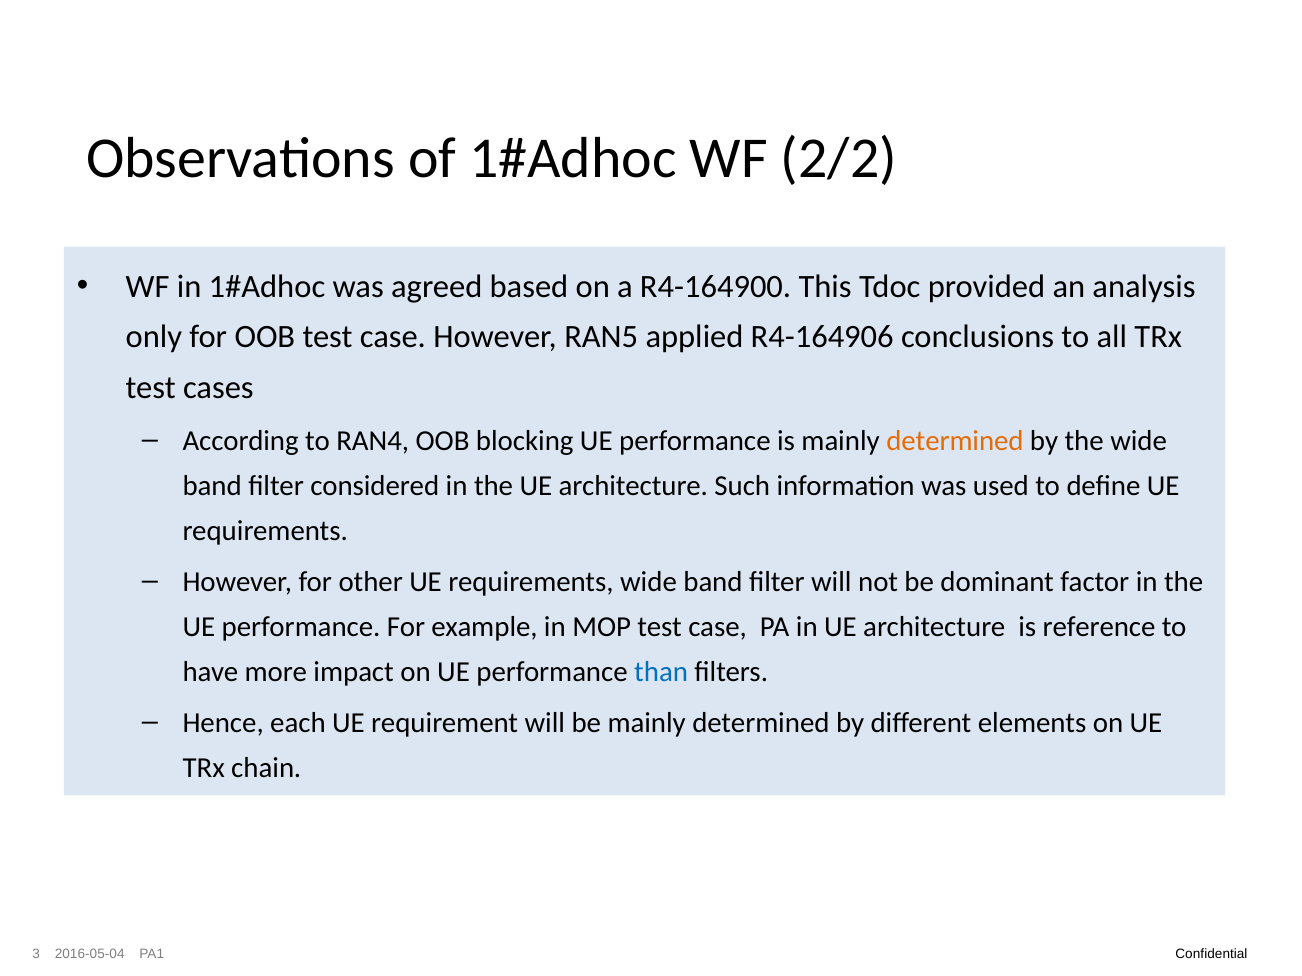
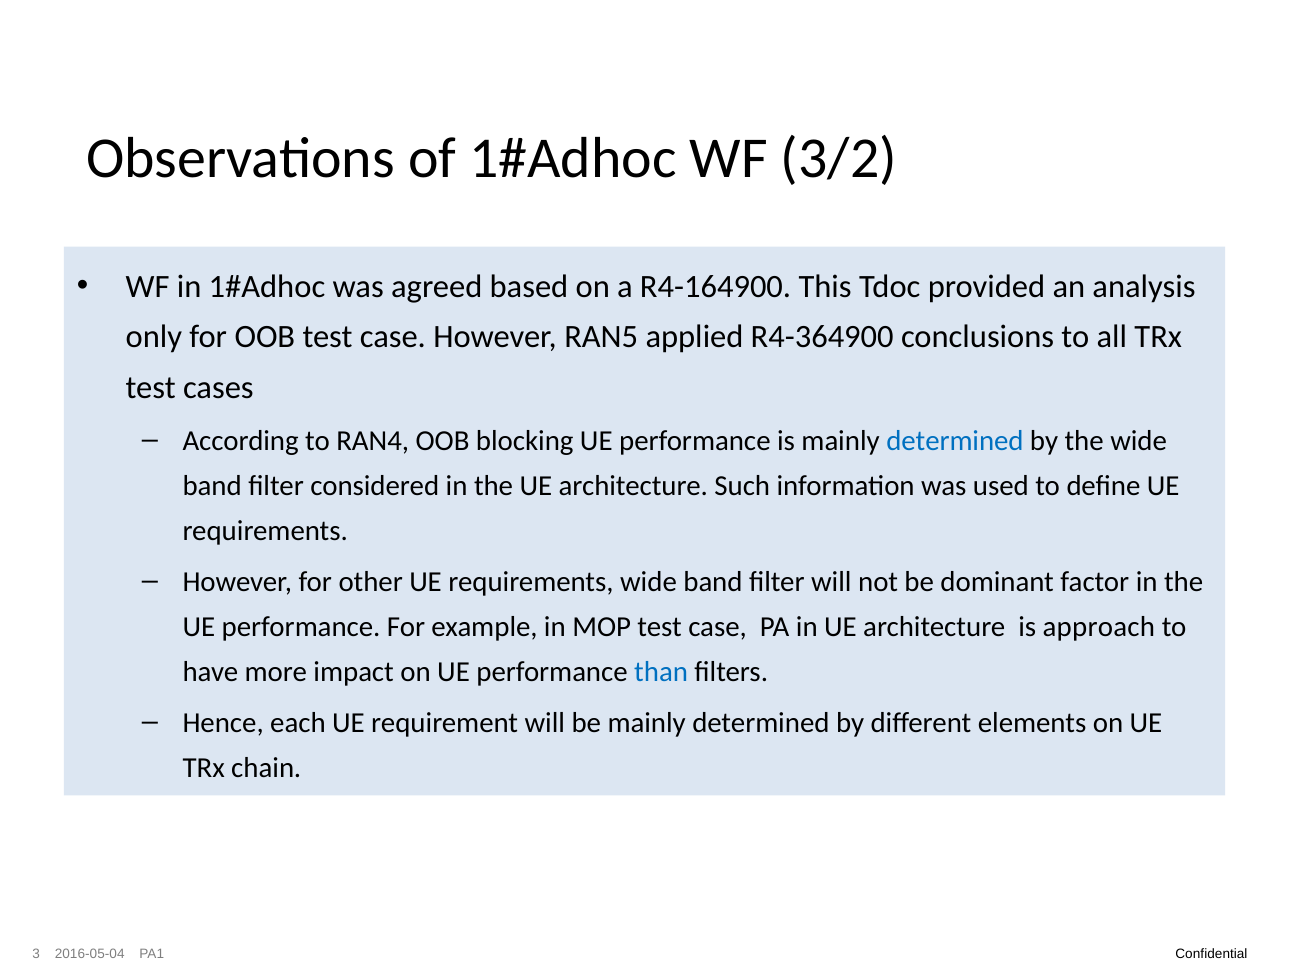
2/2: 2/2 -> 3/2
R4-164906: R4-164906 -> R4-364900
determined at (955, 441) colour: orange -> blue
reference: reference -> approach
